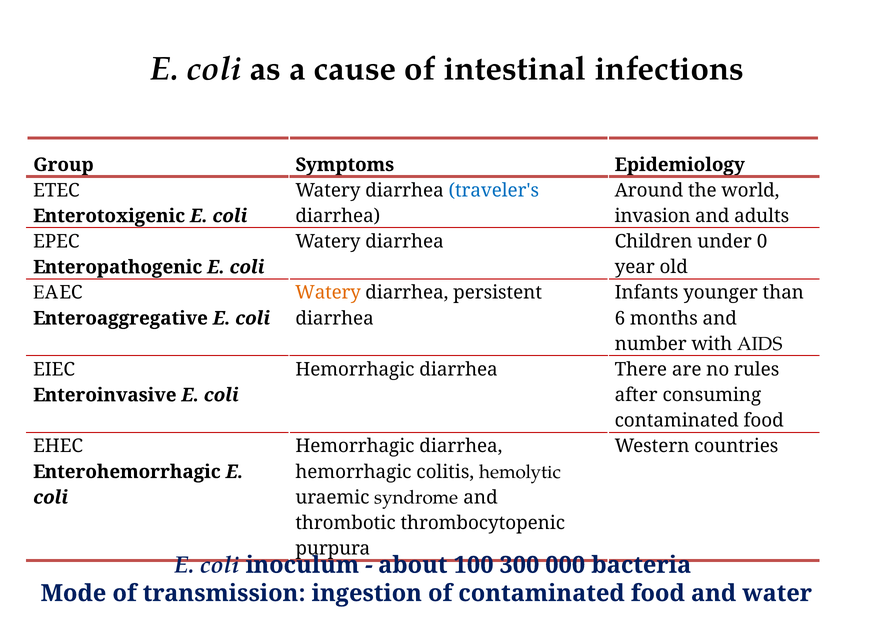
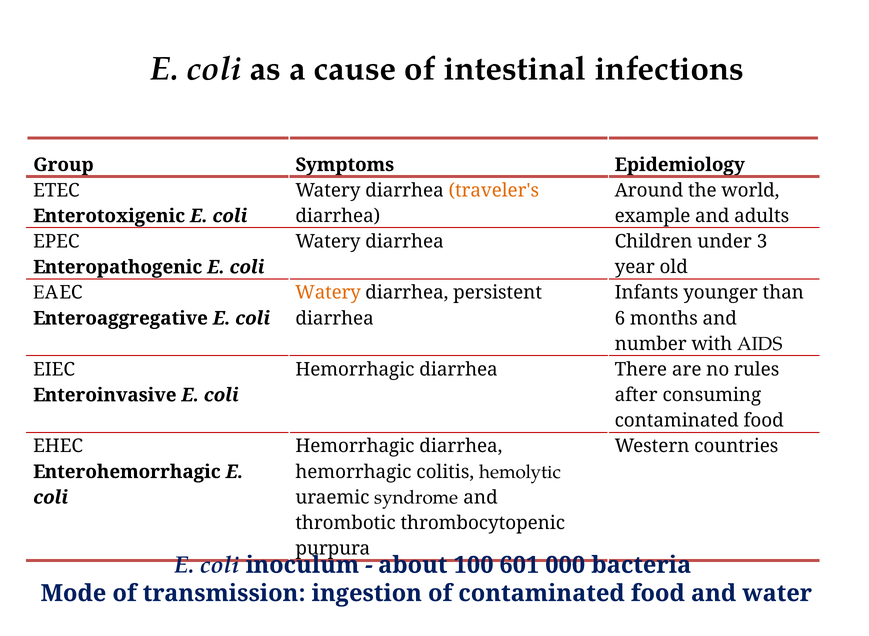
traveler's colour: blue -> orange
invasion: invasion -> example
0: 0 -> 3
300: 300 -> 601
